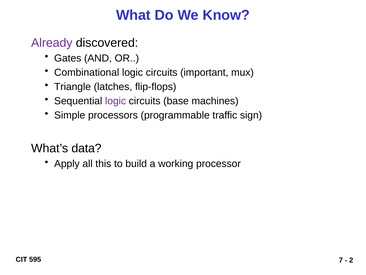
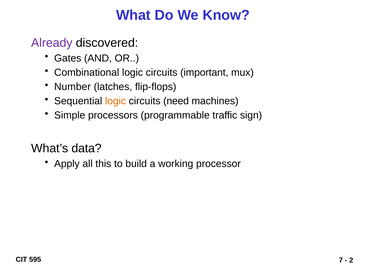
Triangle: Triangle -> Number
logic at (116, 101) colour: purple -> orange
base: base -> need
